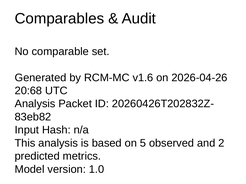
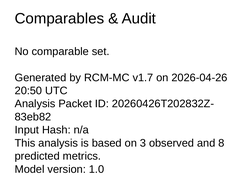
v1.6: v1.6 -> v1.7
20:68: 20:68 -> 20:50
5: 5 -> 3
2: 2 -> 8
